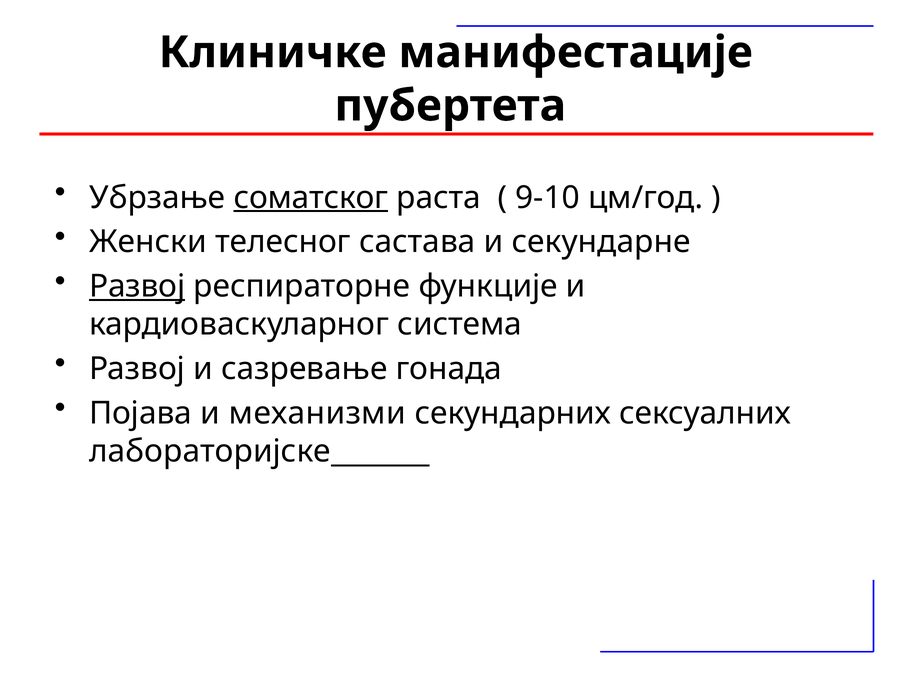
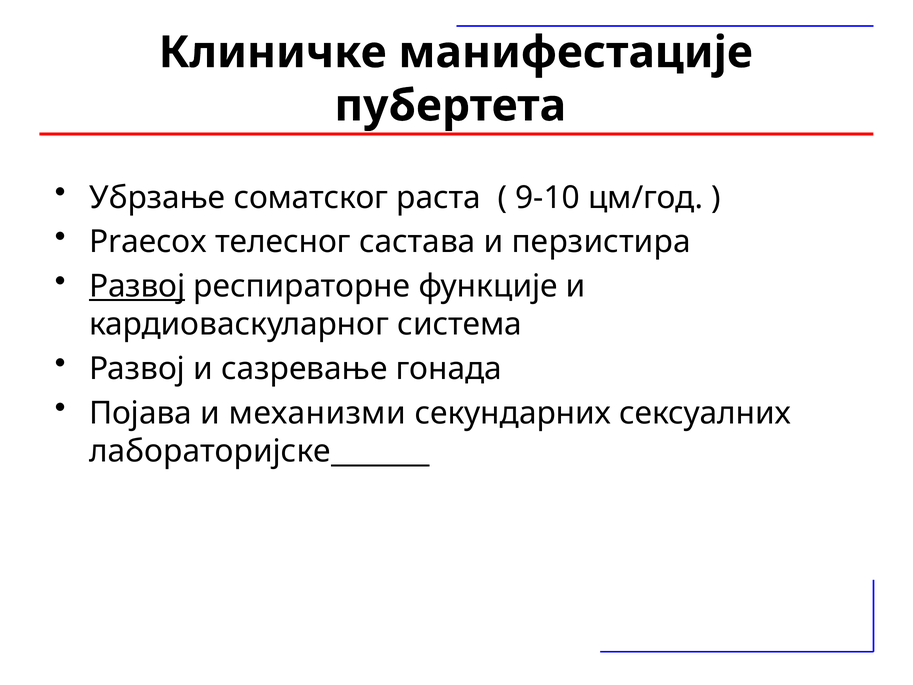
соматског underline: present -> none
Женски: Женски -> Praecox
секундарне: секундарне -> перзистира
